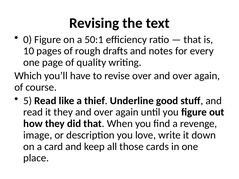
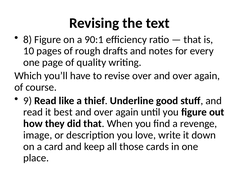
0: 0 -> 8
50:1: 50:1 -> 90:1
5: 5 -> 9
it they: they -> best
